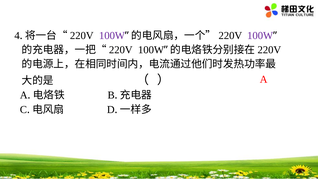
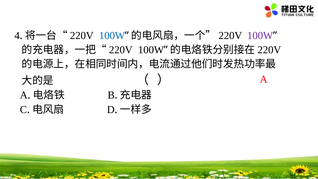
100W at (112, 35) colour: purple -> blue
